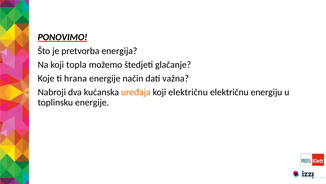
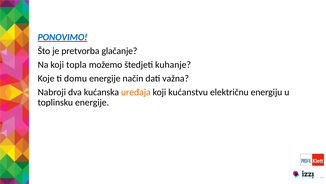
PONOVIMO colour: black -> blue
energija: energija -> glačanje
glačanje: glačanje -> kuhanje
hrana: hrana -> domu
koji električnu: električnu -> kućanstvu
